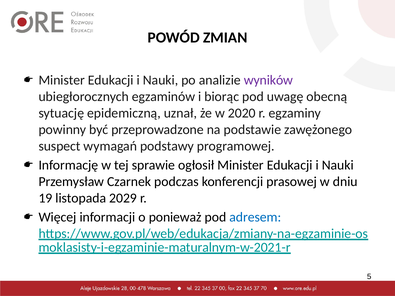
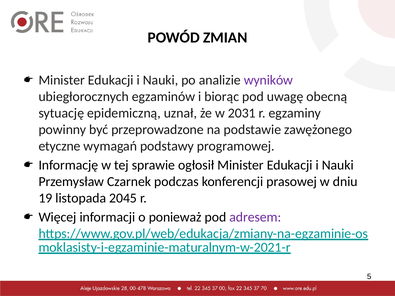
2020: 2020 -> 2031
suspect: suspect -> etyczne
2029: 2029 -> 2045
adresem colour: blue -> purple
